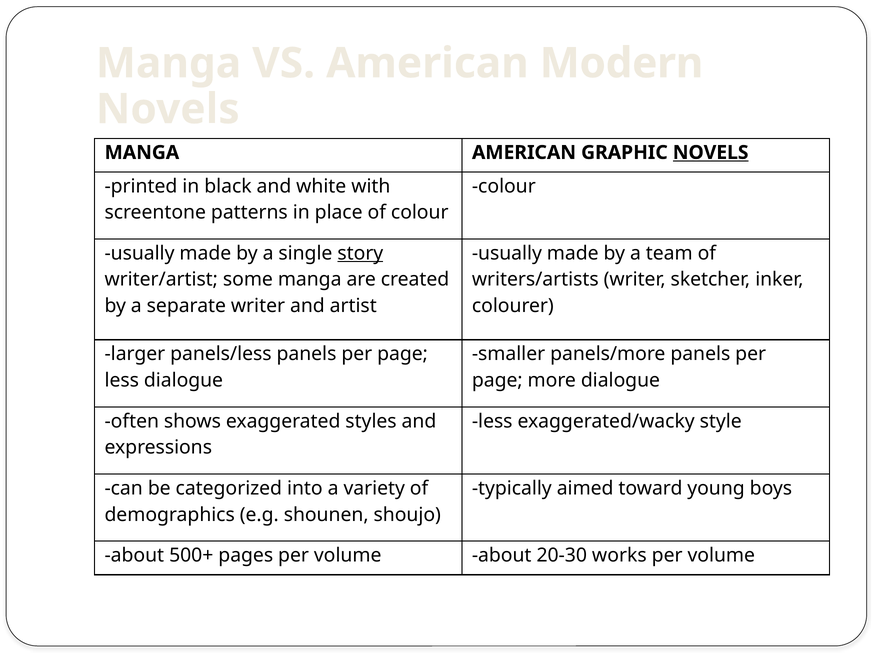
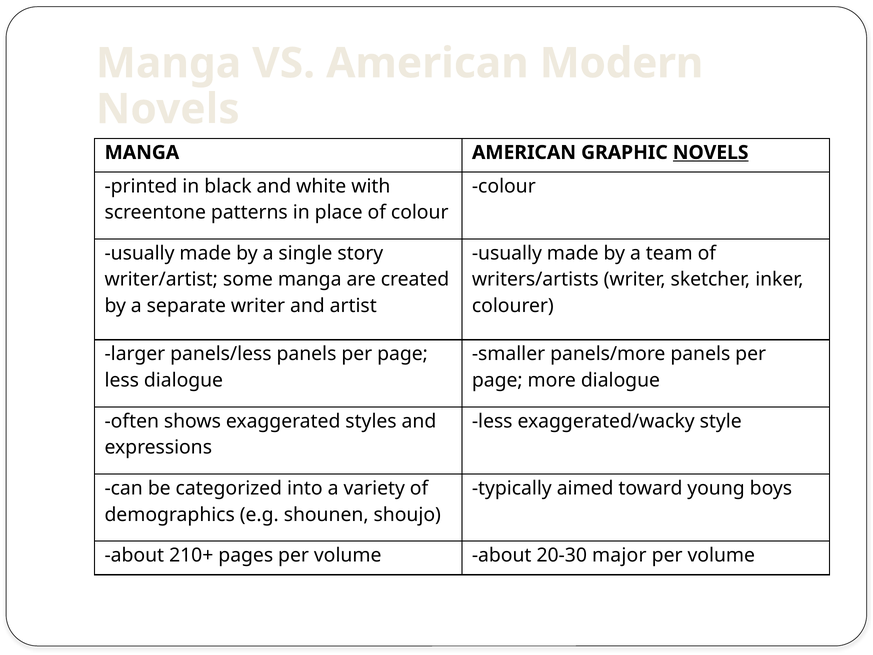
story underline: present -> none
500+: 500+ -> 210+
works: works -> major
